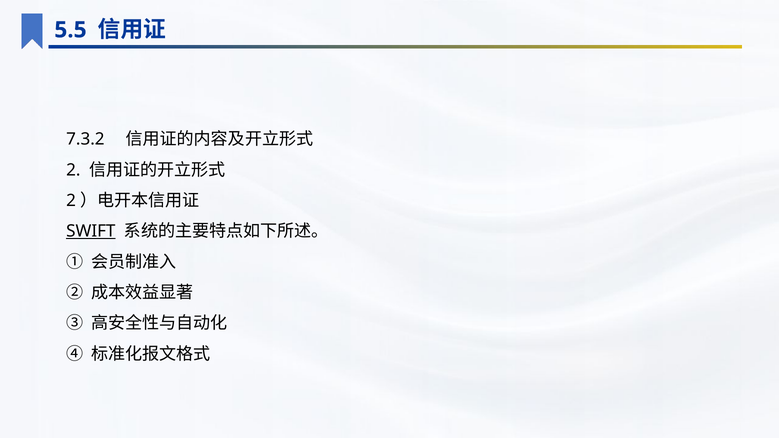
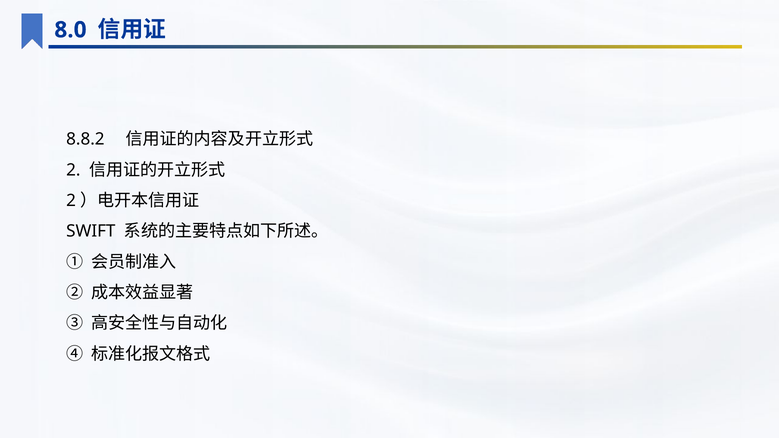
5.5: 5.5 -> 8.0
7.3.2: 7.3.2 -> 8.8.2
SWIFT underline: present -> none
